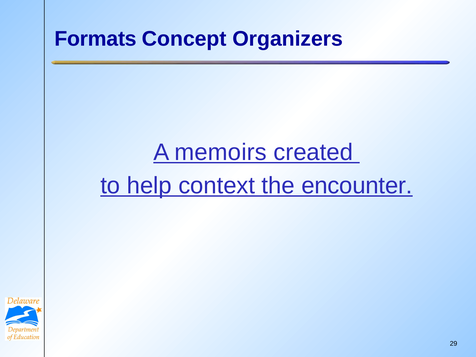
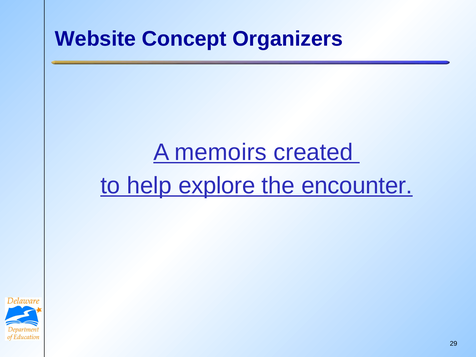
Formats: Formats -> Website
context: context -> explore
